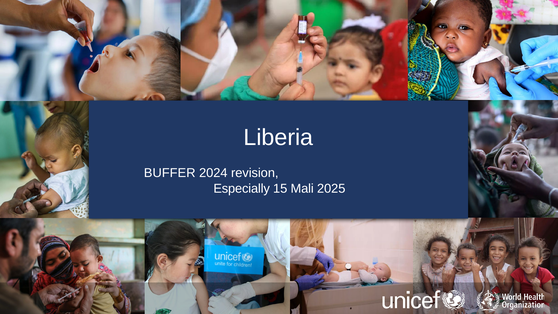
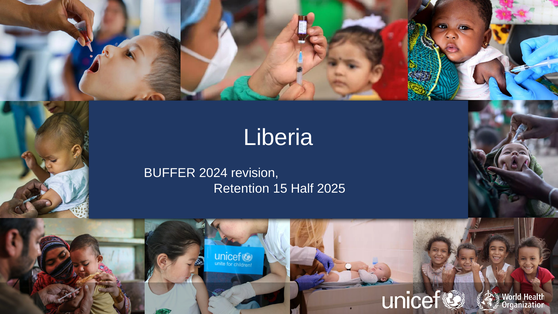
Especially: Especially -> Retention
Mali: Mali -> Half
